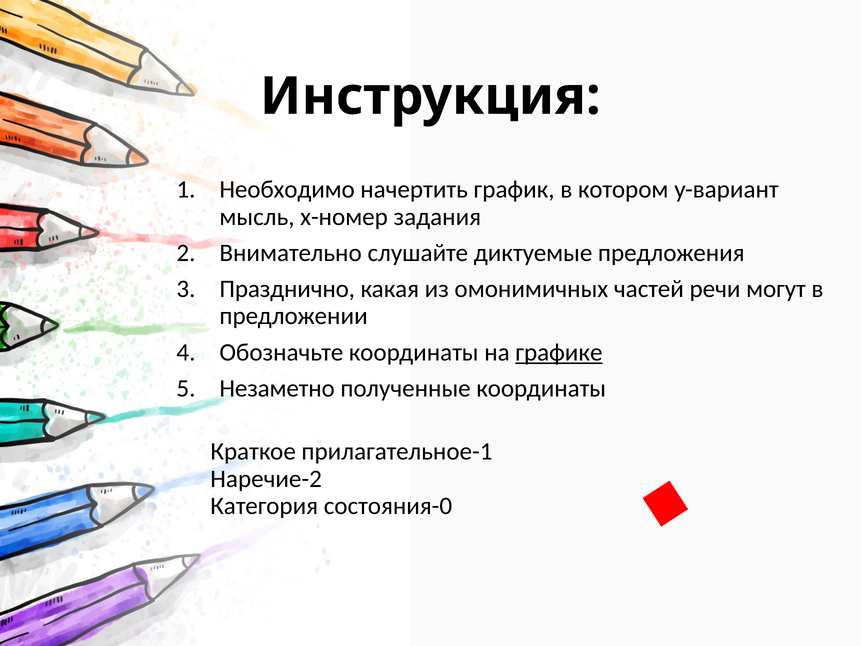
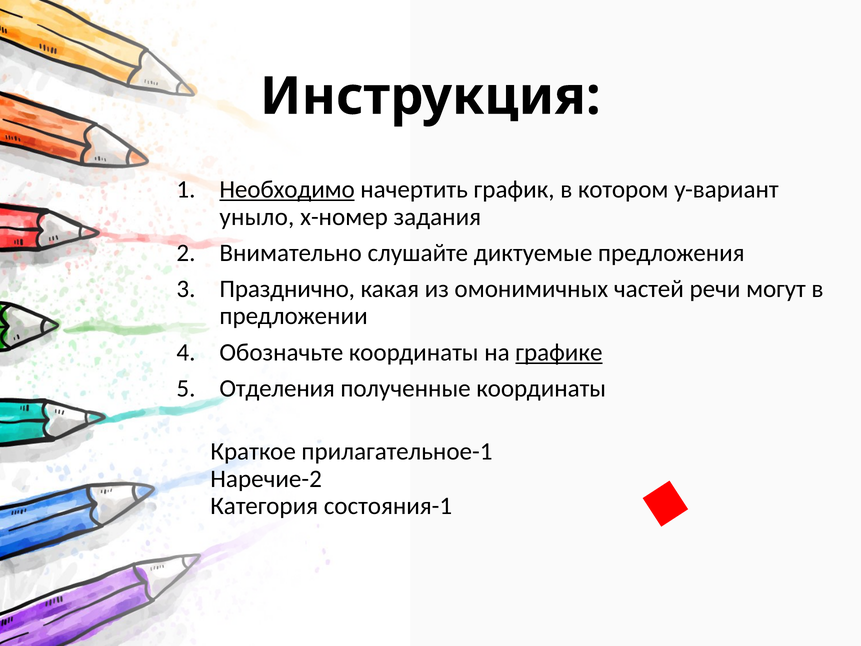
Необходимо underline: none -> present
мысль: мысль -> уныло
Незаметно: Незаметно -> Отделения
состояния-0: состояния-0 -> состояния-1
